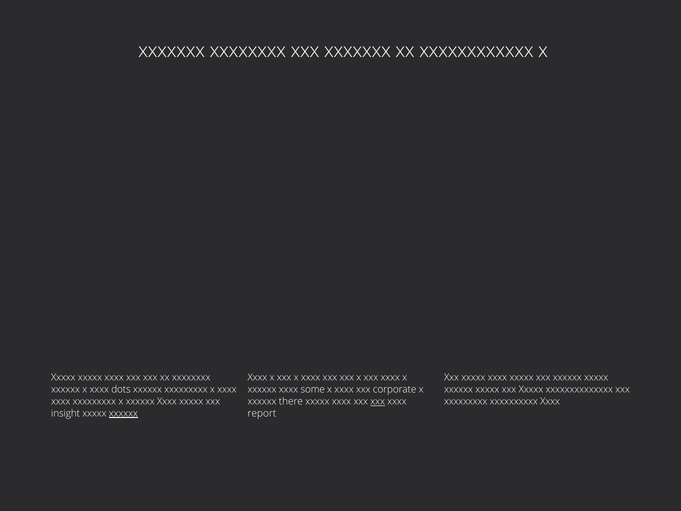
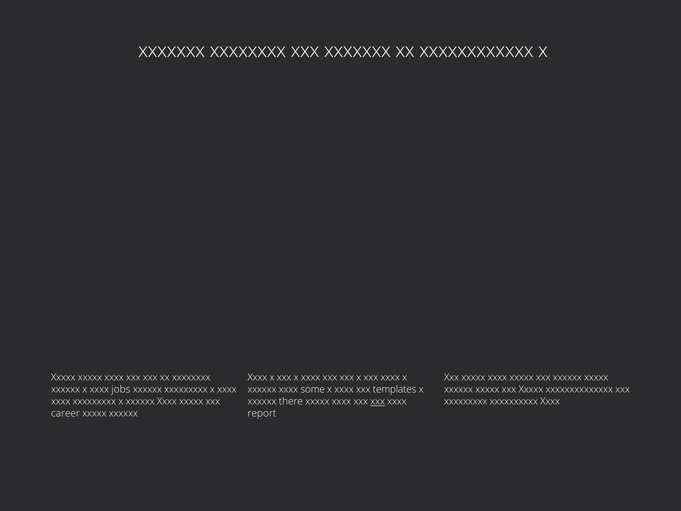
dots: dots -> jobs
corporate: corporate -> templates
insight: insight -> career
xxxxxx at (123, 413) underline: present -> none
